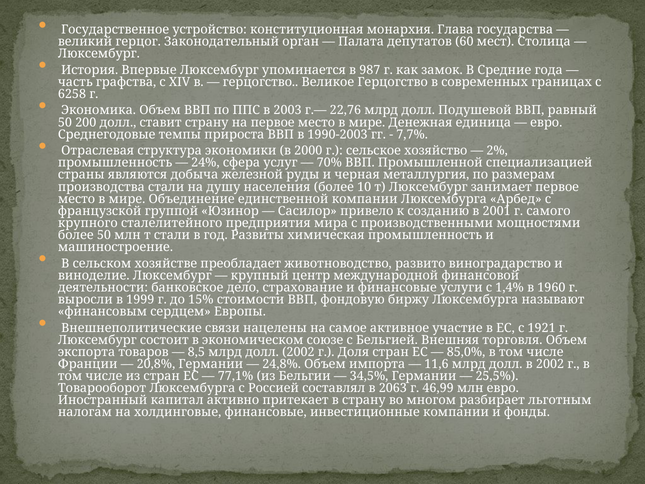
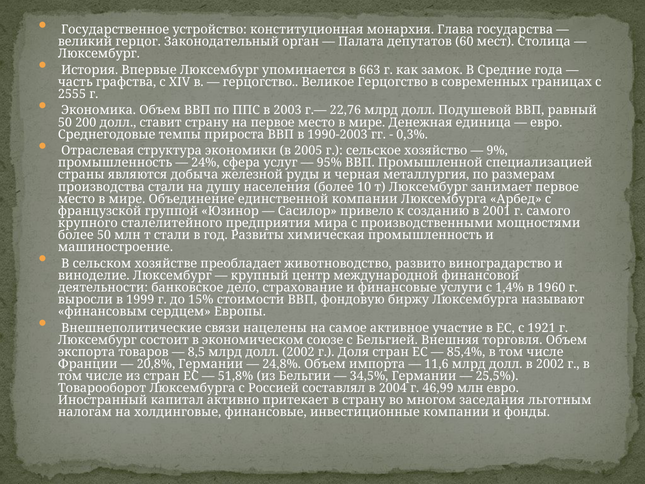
987: 987 -> 663
6258: 6258 -> 2555
7,7%: 7,7% -> 0,3%
2000: 2000 -> 2005
2%: 2% -> 9%
70%: 70% -> 95%
85,0%: 85,0% -> 85,4%
77,1%: 77,1% -> 51,8%
2063: 2063 -> 2004
разбирает: разбирает -> заседания
